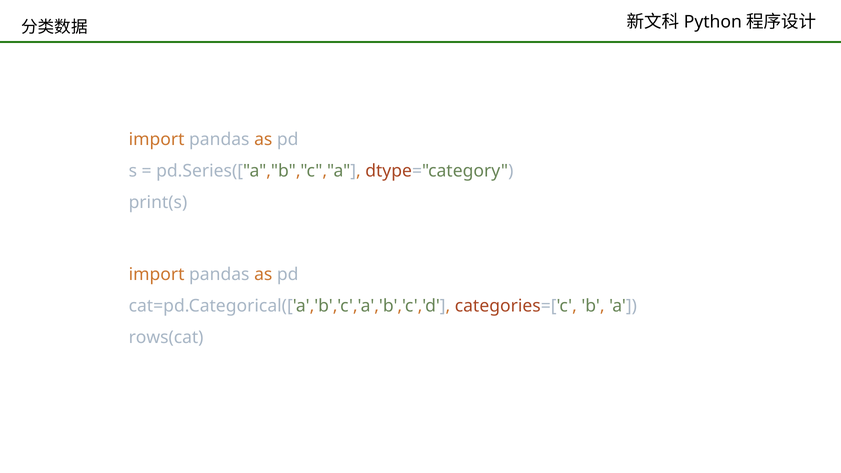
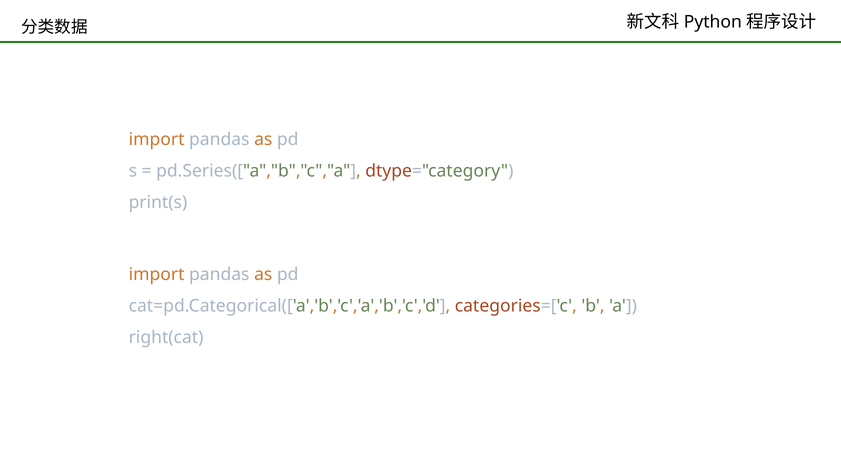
rows(cat: rows(cat -> right(cat
